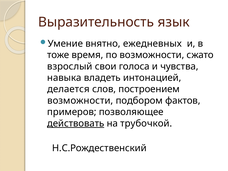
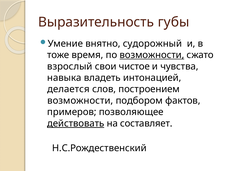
язык: язык -> губы
ежедневных: ежедневных -> судорожный
возможности at (152, 55) underline: none -> present
голоса: голоса -> чистое
трубочкой: трубочкой -> составляет
